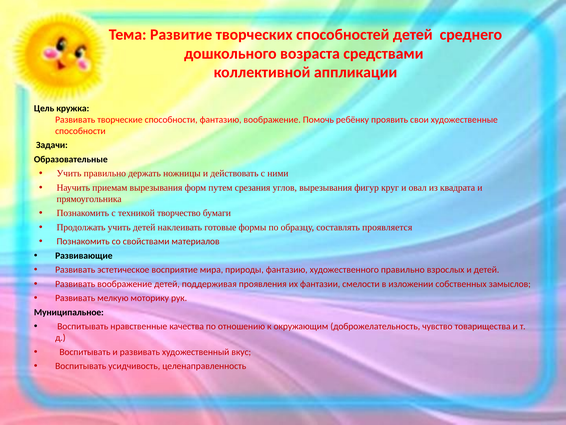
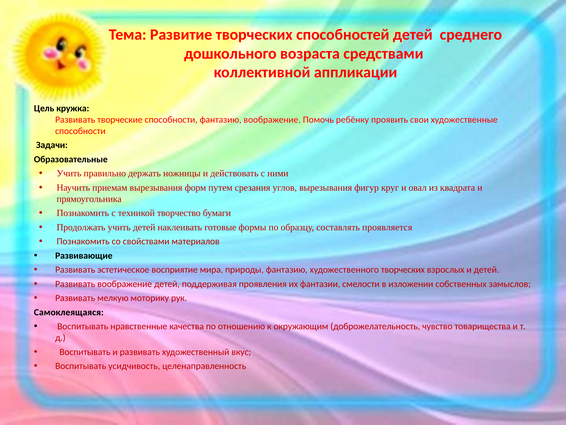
художественного правильно: правильно -> творческих
Муниципальное: Муниципальное -> Самоклеящаяся
